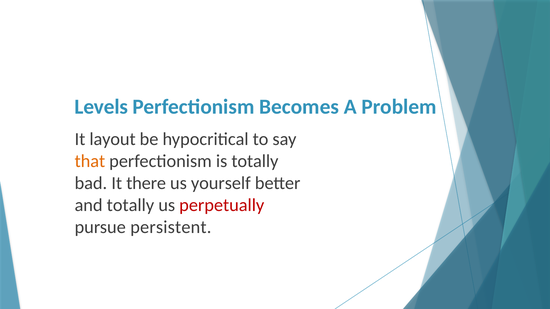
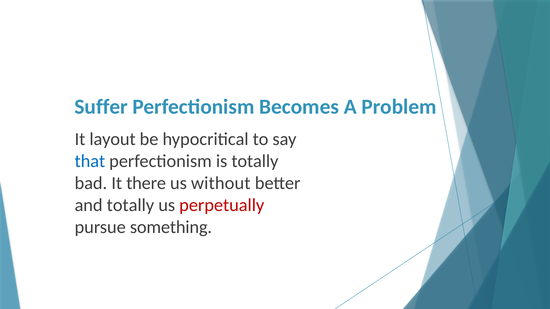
Levels: Levels -> Suffer
that colour: orange -> blue
yourself: yourself -> without
persistent: persistent -> something
